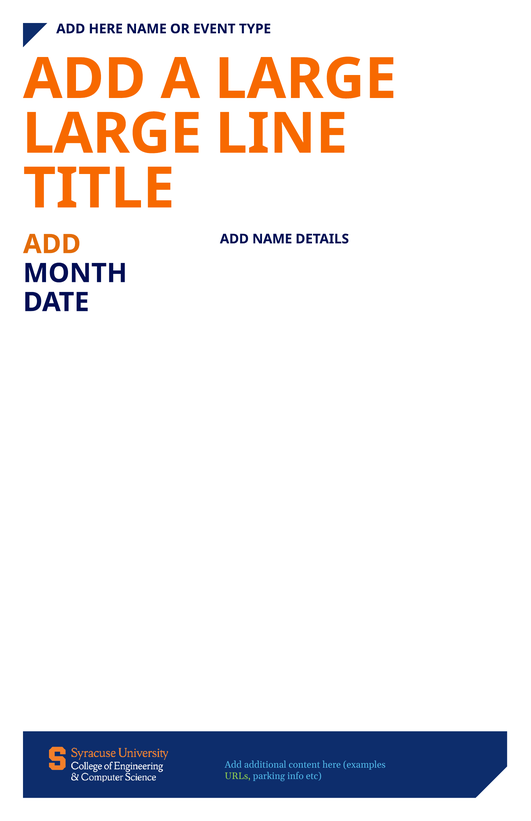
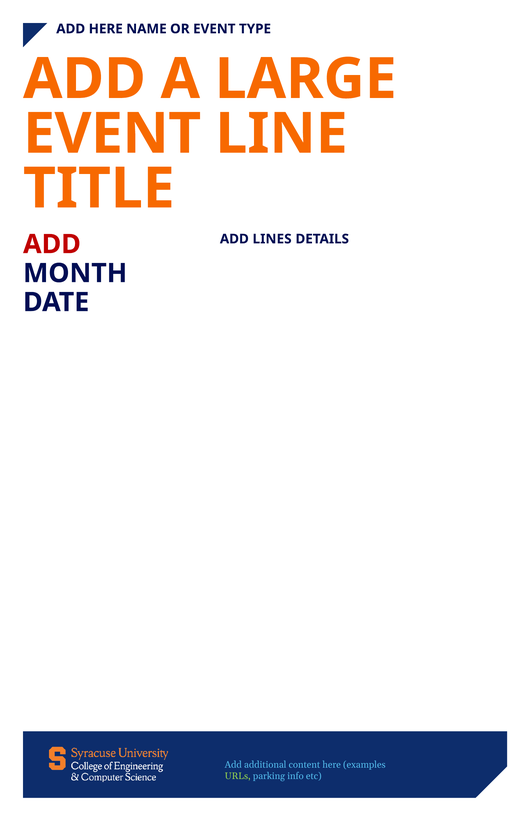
LARGE at (112, 134): LARGE -> EVENT
ADD NAME: NAME -> LINES
ADD at (52, 244) colour: orange -> red
